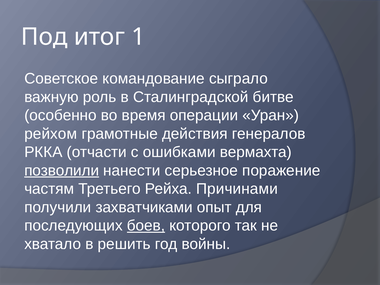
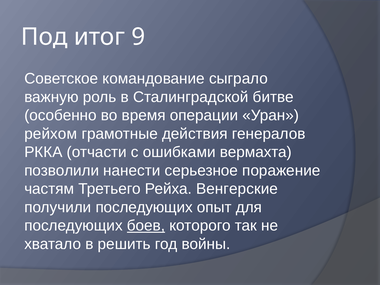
1: 1 -> 9
позволили underline: present -> none
Причинами: Причинами -> Венгерские
получили захватчиками: захватчиками -> последующих
